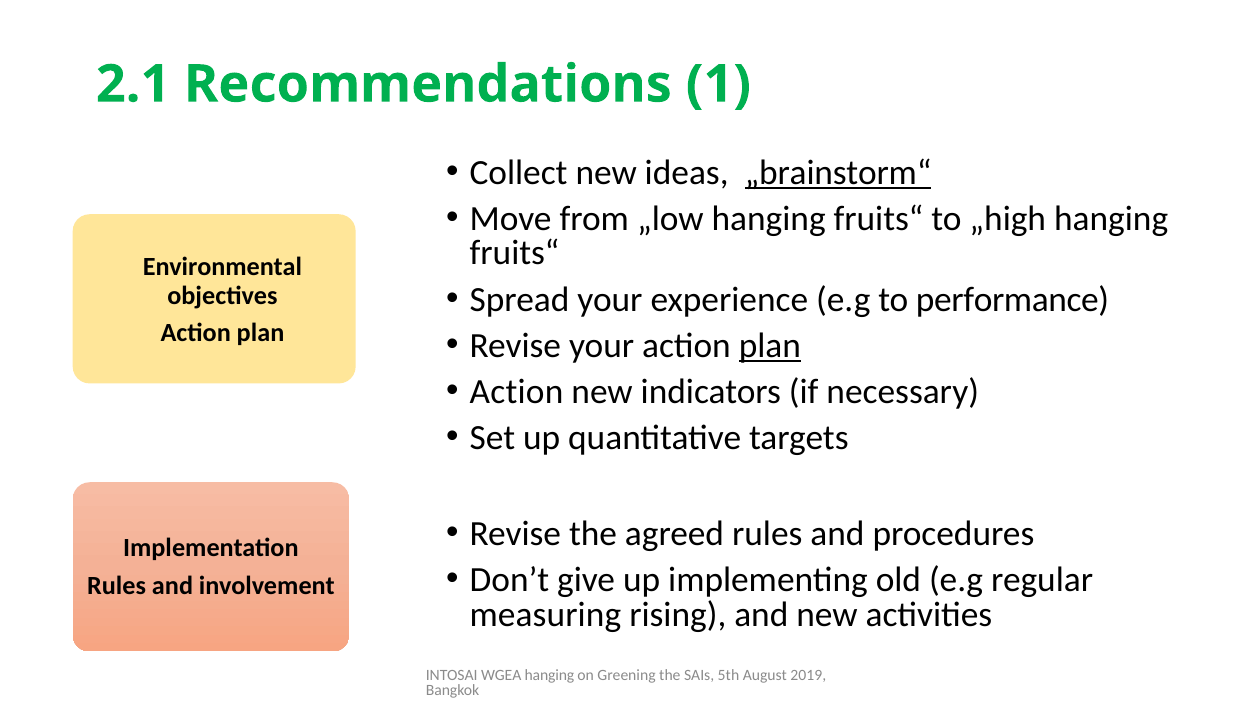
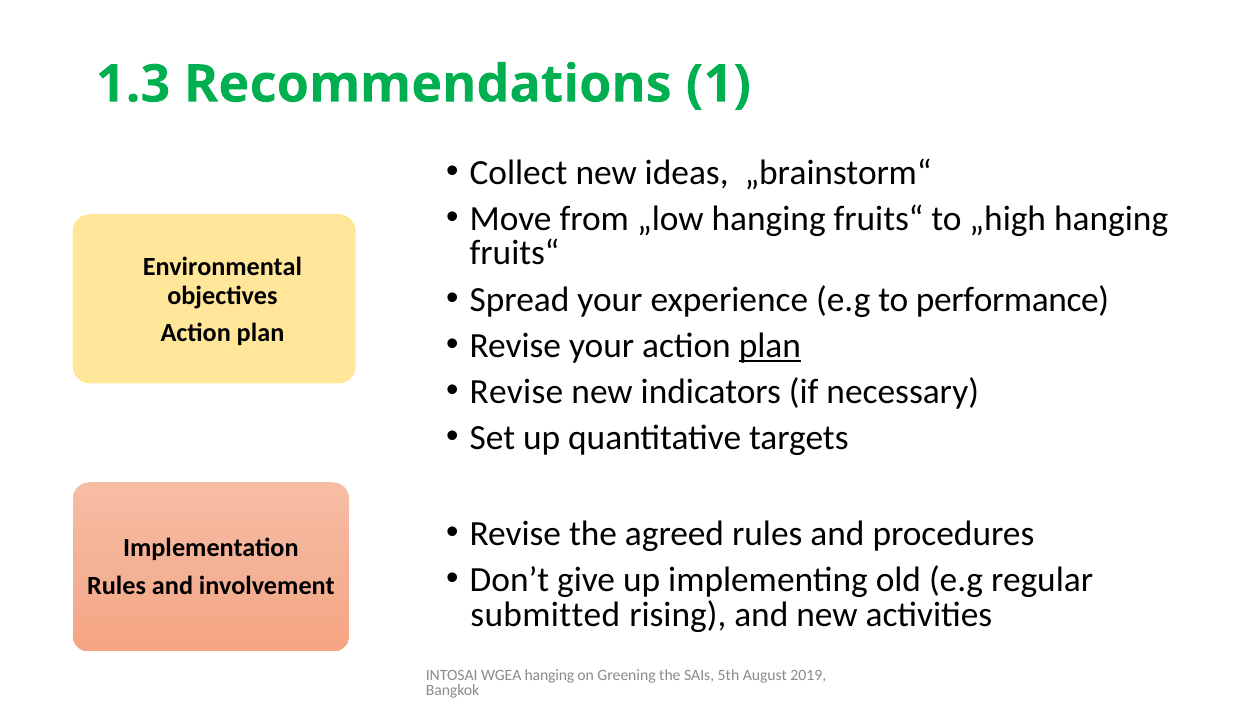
2.1: 2.1 -> 1.3
„brainstorm“ underline: present -> none
Action at (517, 392): Action -> Revise
measuring: measuring -> submitted
